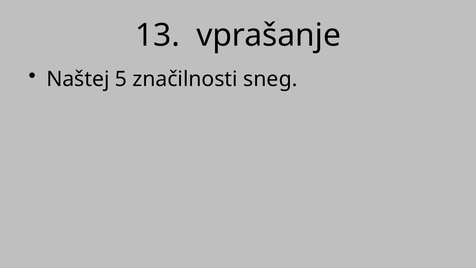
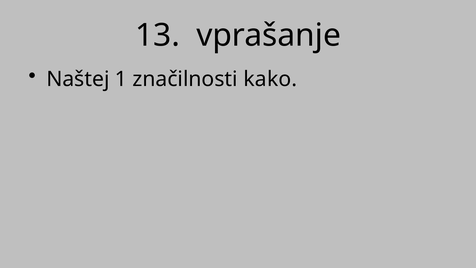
5: 5 -> 1
sneg: sneg -> kako
